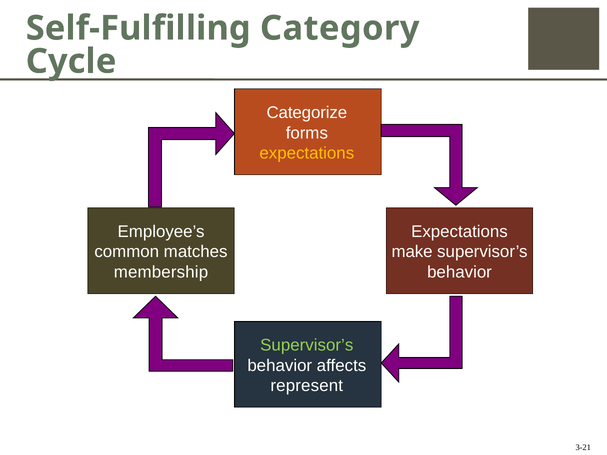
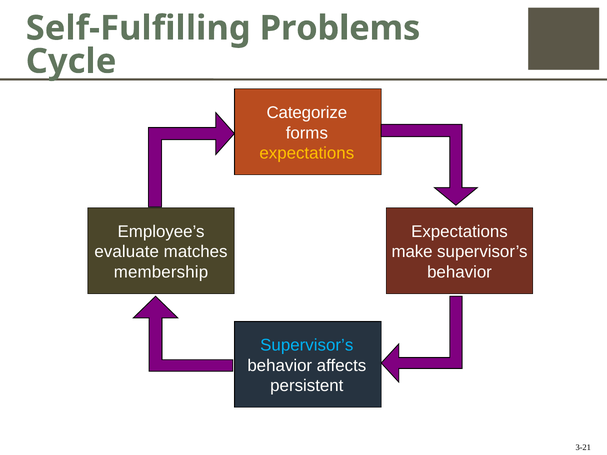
Category: Category -> Problems
common: common -> evaluate
Supervisor’s at (307, 346) colour: light green -> light blue
represent: represent -> persistent
